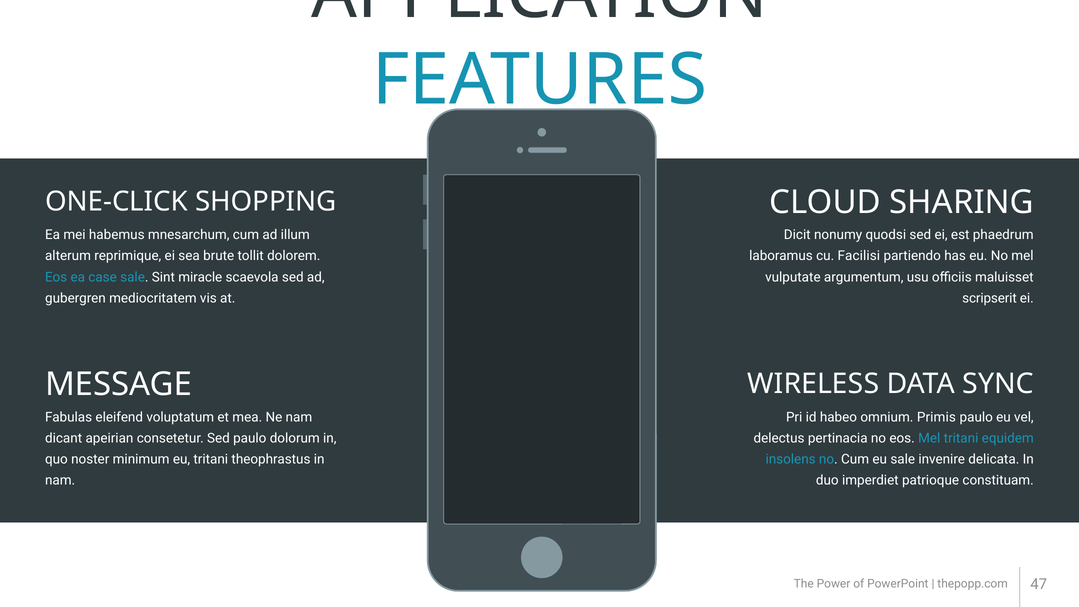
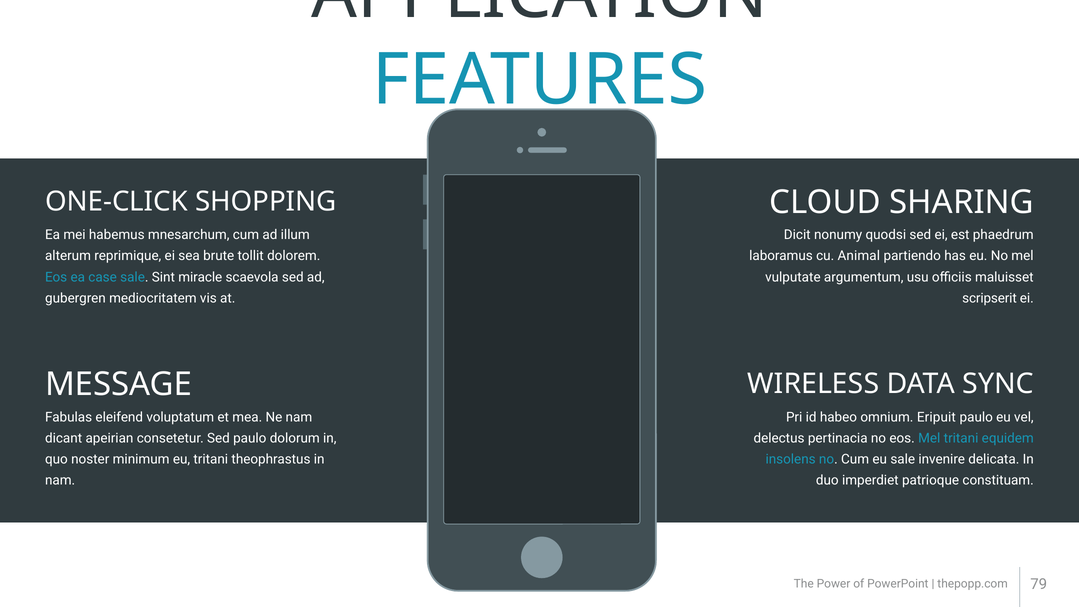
Facilisi: Facilisi -> Animal
Primis: Primis -> Eripuit
47: 47 -> 79
